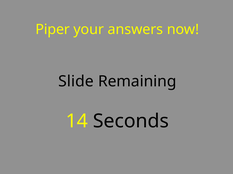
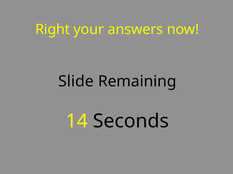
Piper: Piper -> Right
